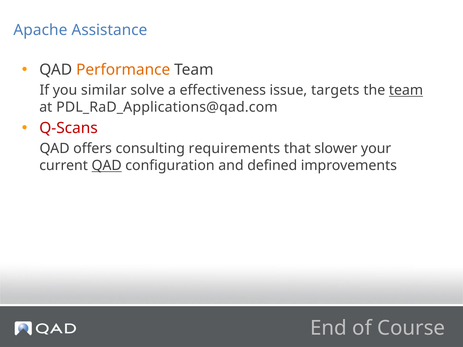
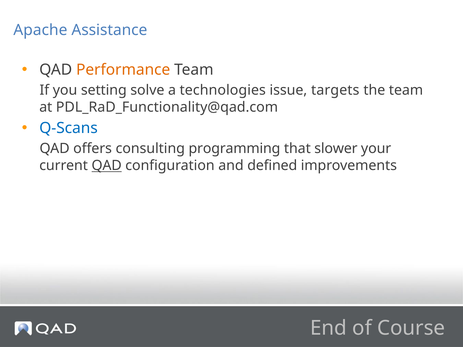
similar: similar -> setting
effectiveness: effectiveness -> technologies
team at (406, 90) underline: present -> none
PDL_RaD_Applications@qad.com: PDL_RaD_Applications@qad.com -> PDL_RaD_Functionality@qad.com
Q-Scans colour: red -> blue
requirements: requirements -> programming
